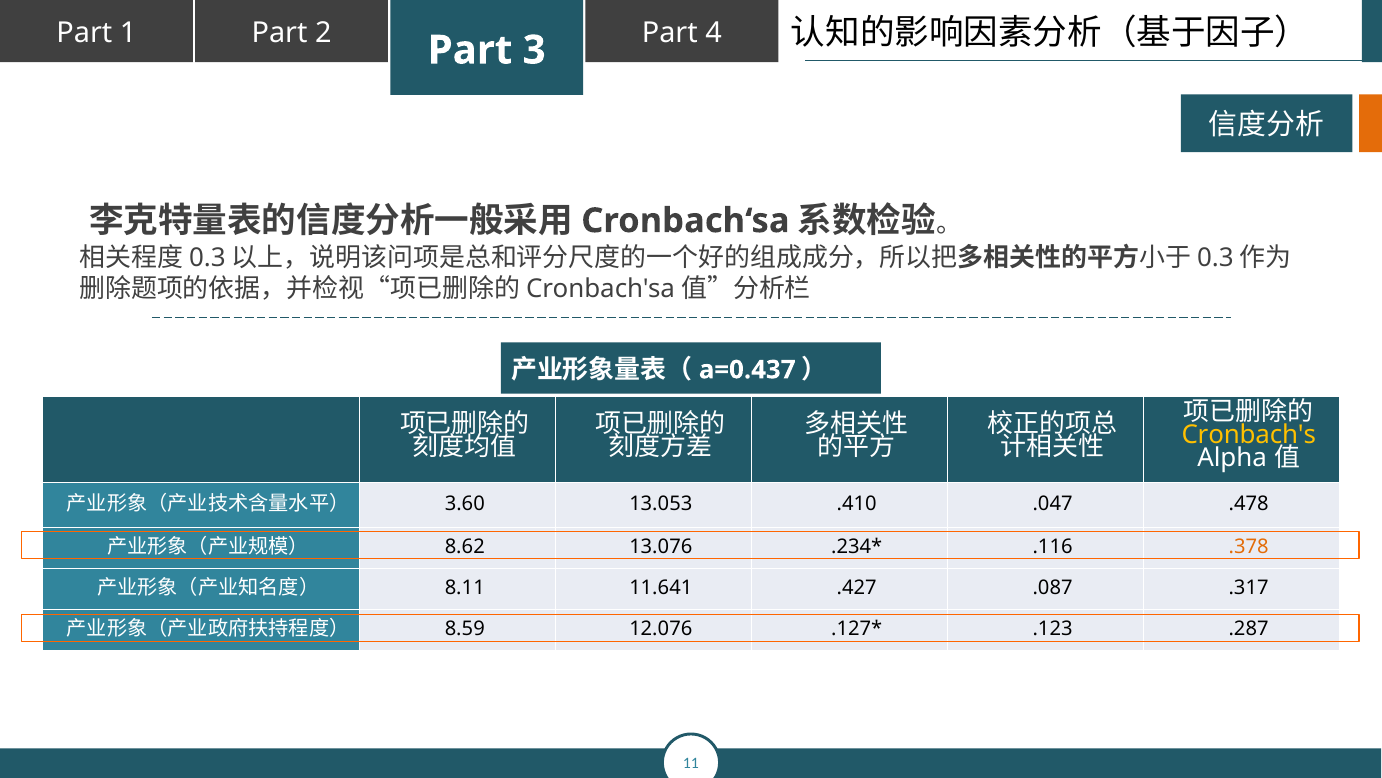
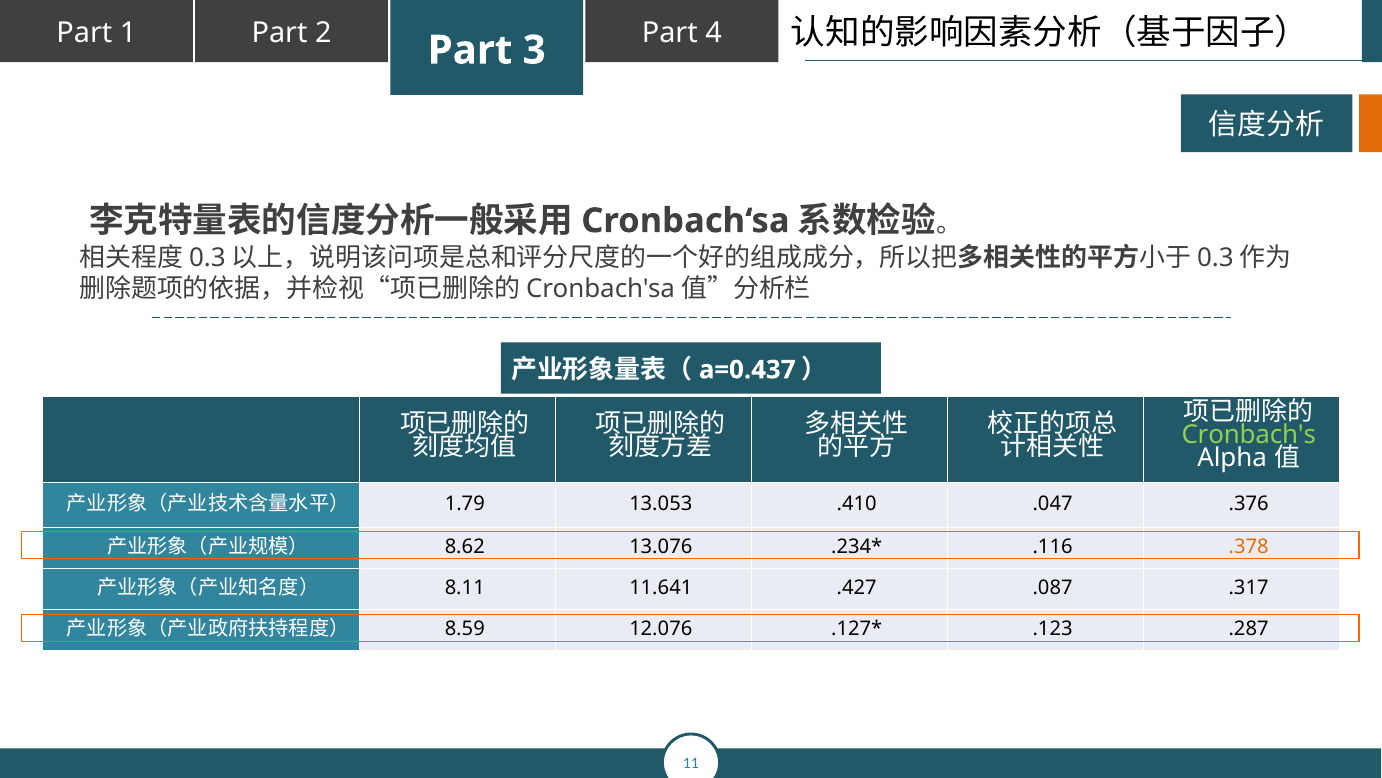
Cronbach's colour: yellow -> light green
3.60: 3.60 -> 1.79
.478: .478 -> .376
